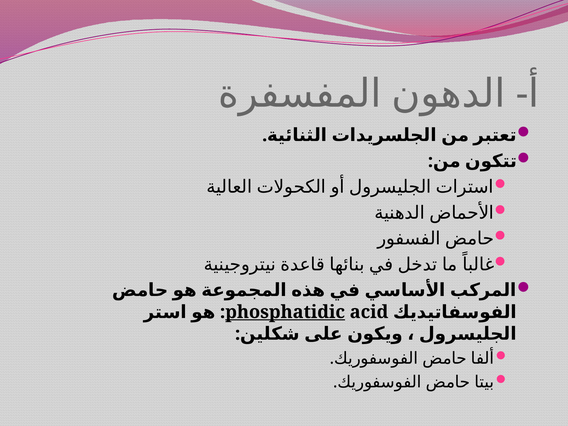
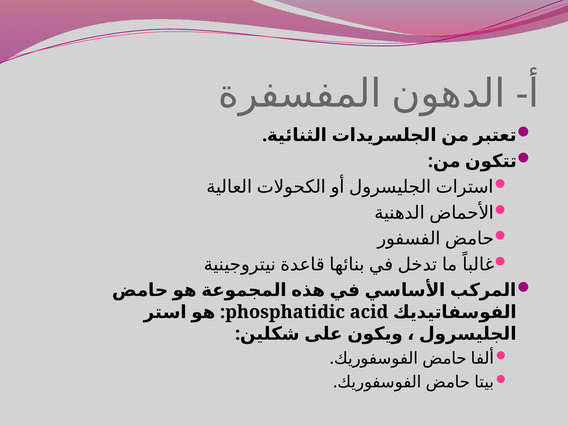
phosphatidic underline: present -> none
